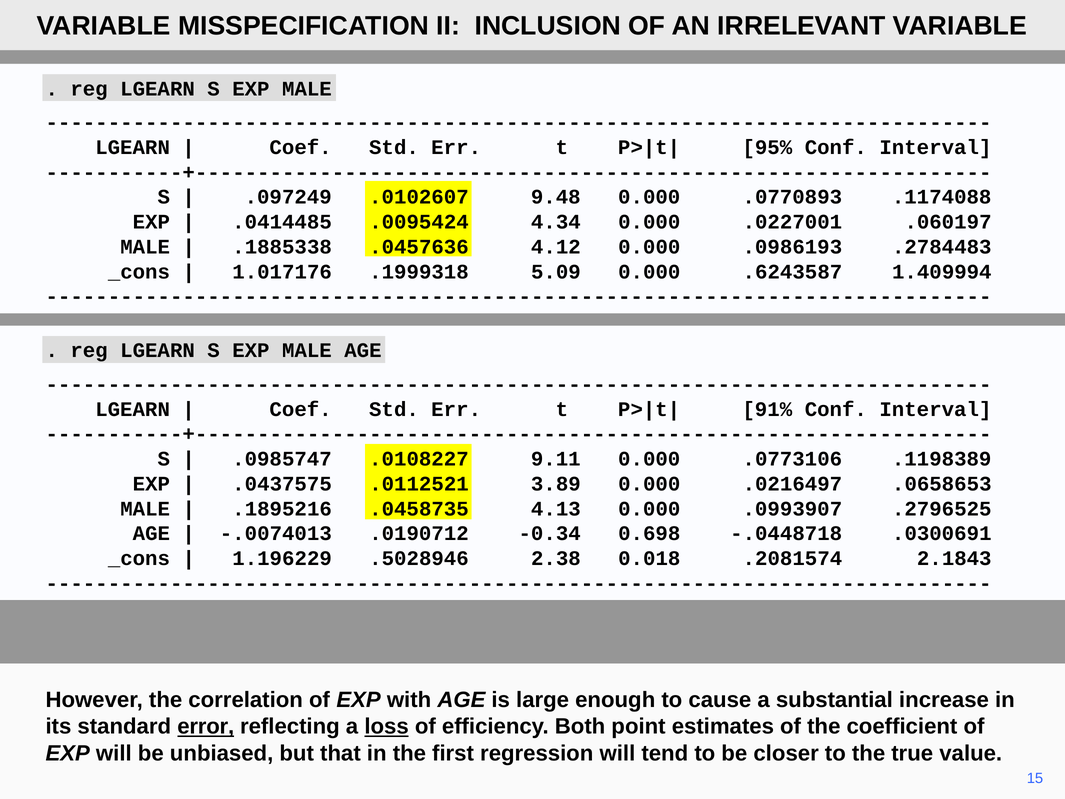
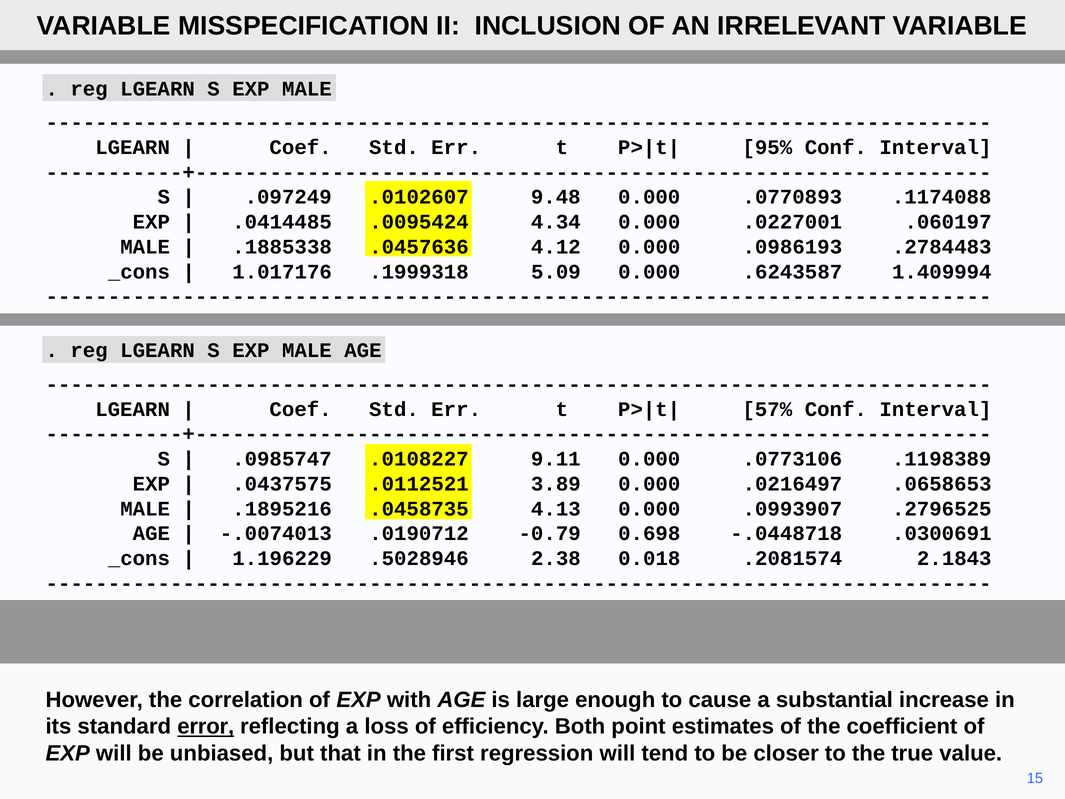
91%: 91% -> 57%
-0.34: -0.34 -> -0.79
loss underline: present -> none
